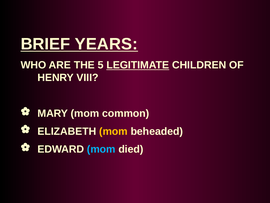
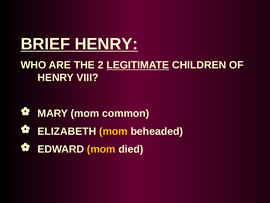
BRIEF YEARS: YEARS -> HENRY
5: 5 -> 2
mom at (101, 149) colour: light blue -> yellow
